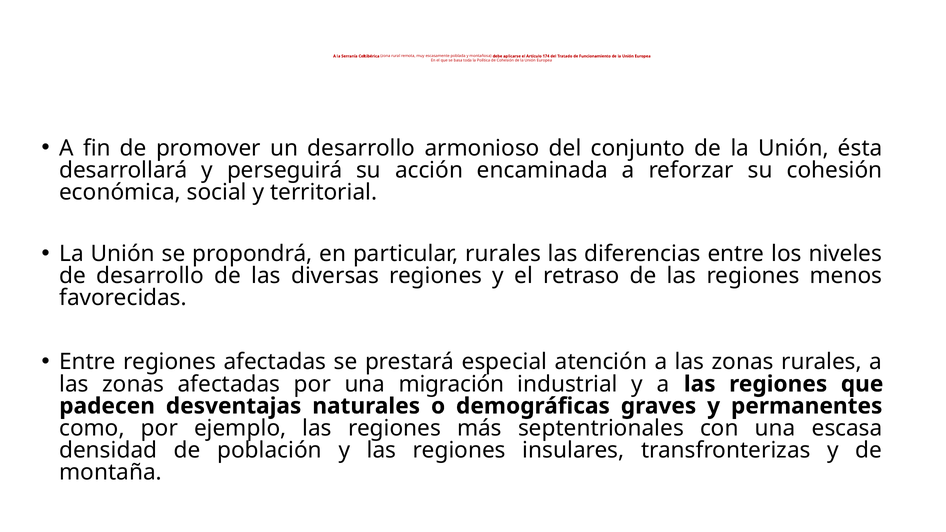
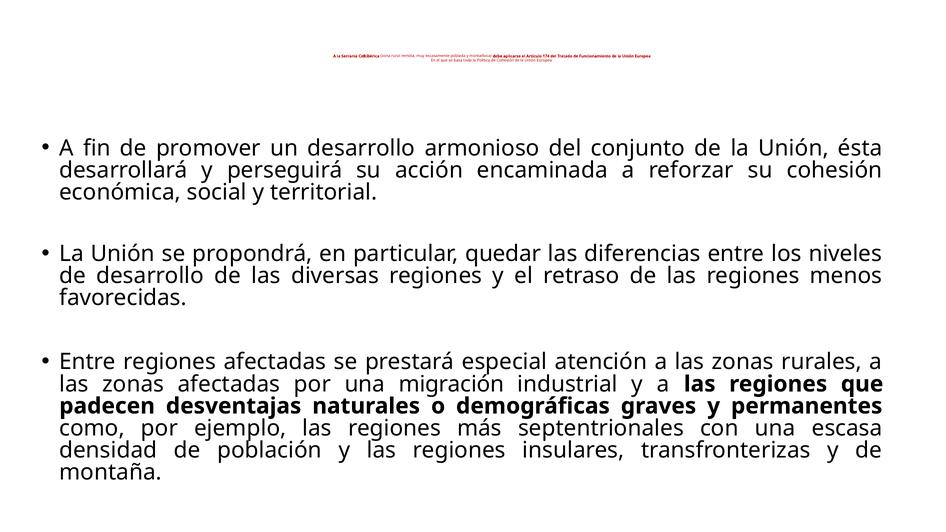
particular rurales: rurales -> quedar
